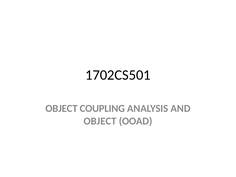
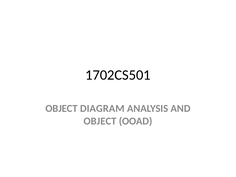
COUPLING: COUPLING -> DIAGRAM
